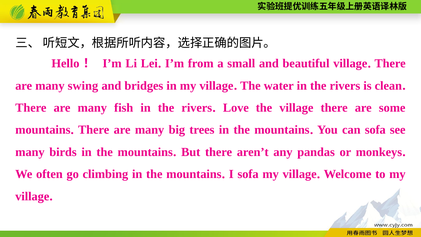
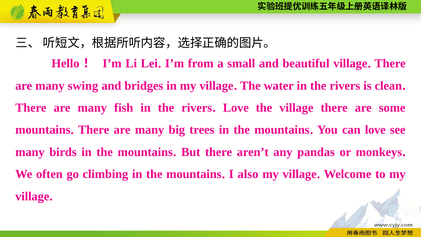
can sofa: sofa -> love
I sofa: sofa -> also
